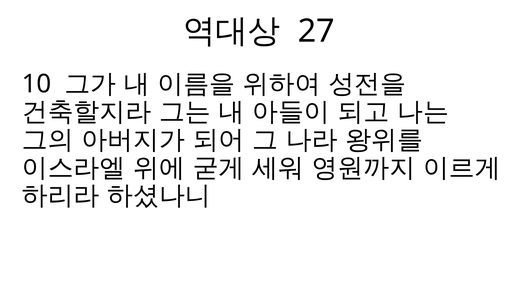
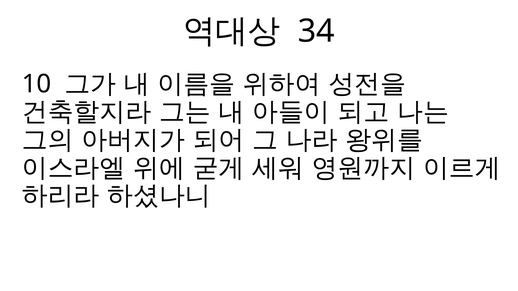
27: 27 -> 34
